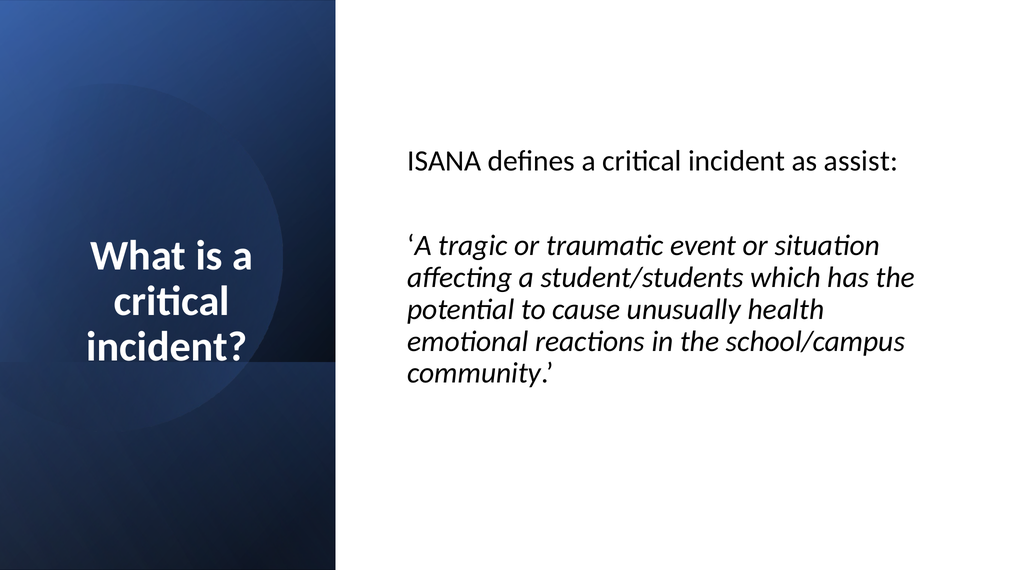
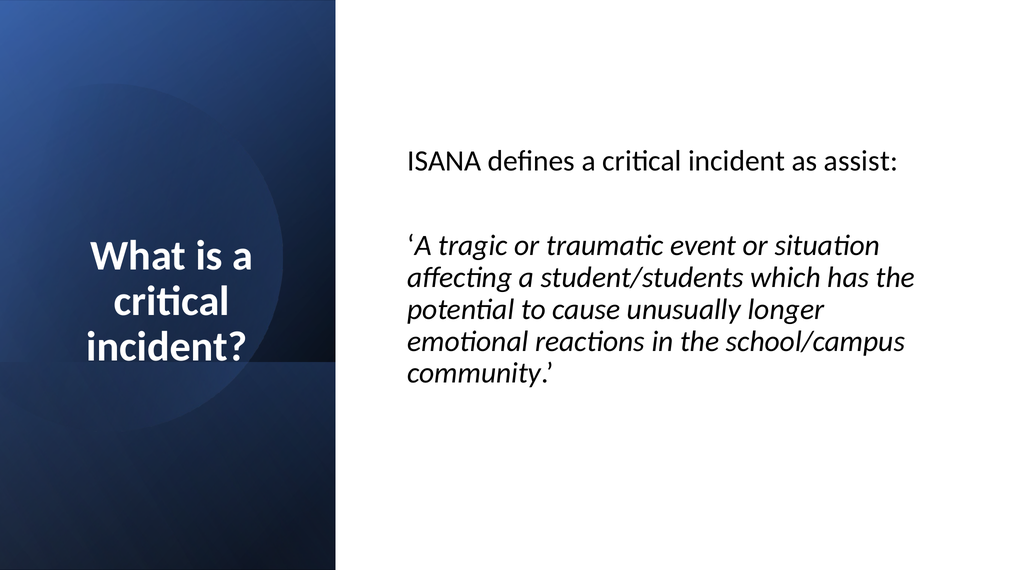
health: health -> longer
